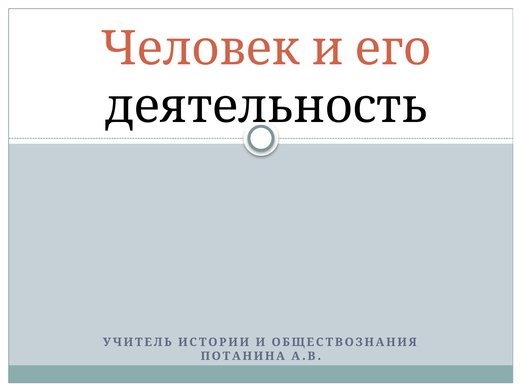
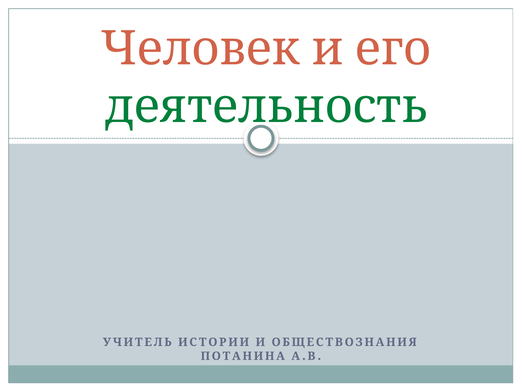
деятельность colour: black -> green
